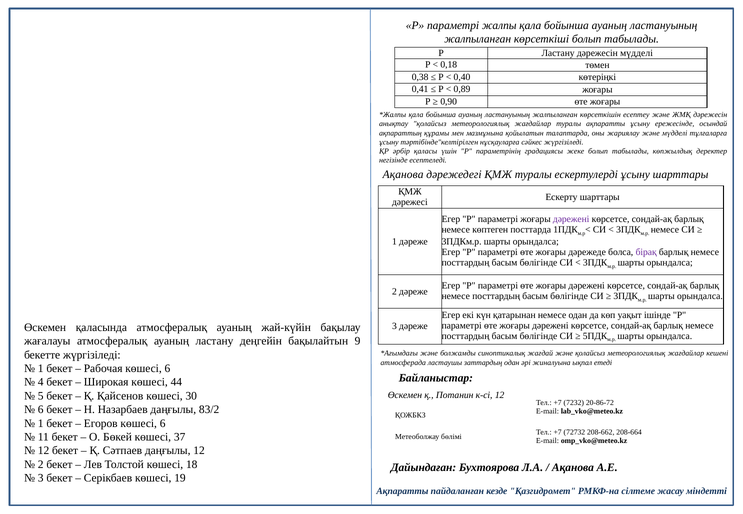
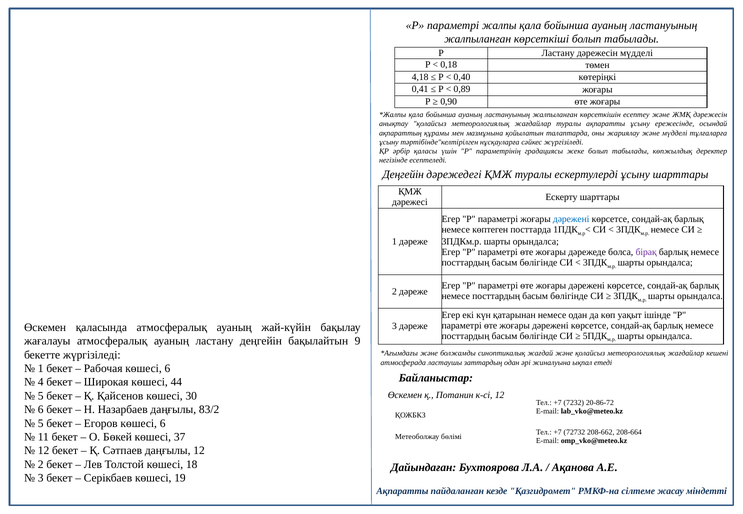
0,38: 0,38 -> 4,18
Ақанова at (403, 174): Ақанова -> Деңгейін
дәрежені at (571, 219) colour: purple -> blue
1 at (41, 424): 1 -> 5
